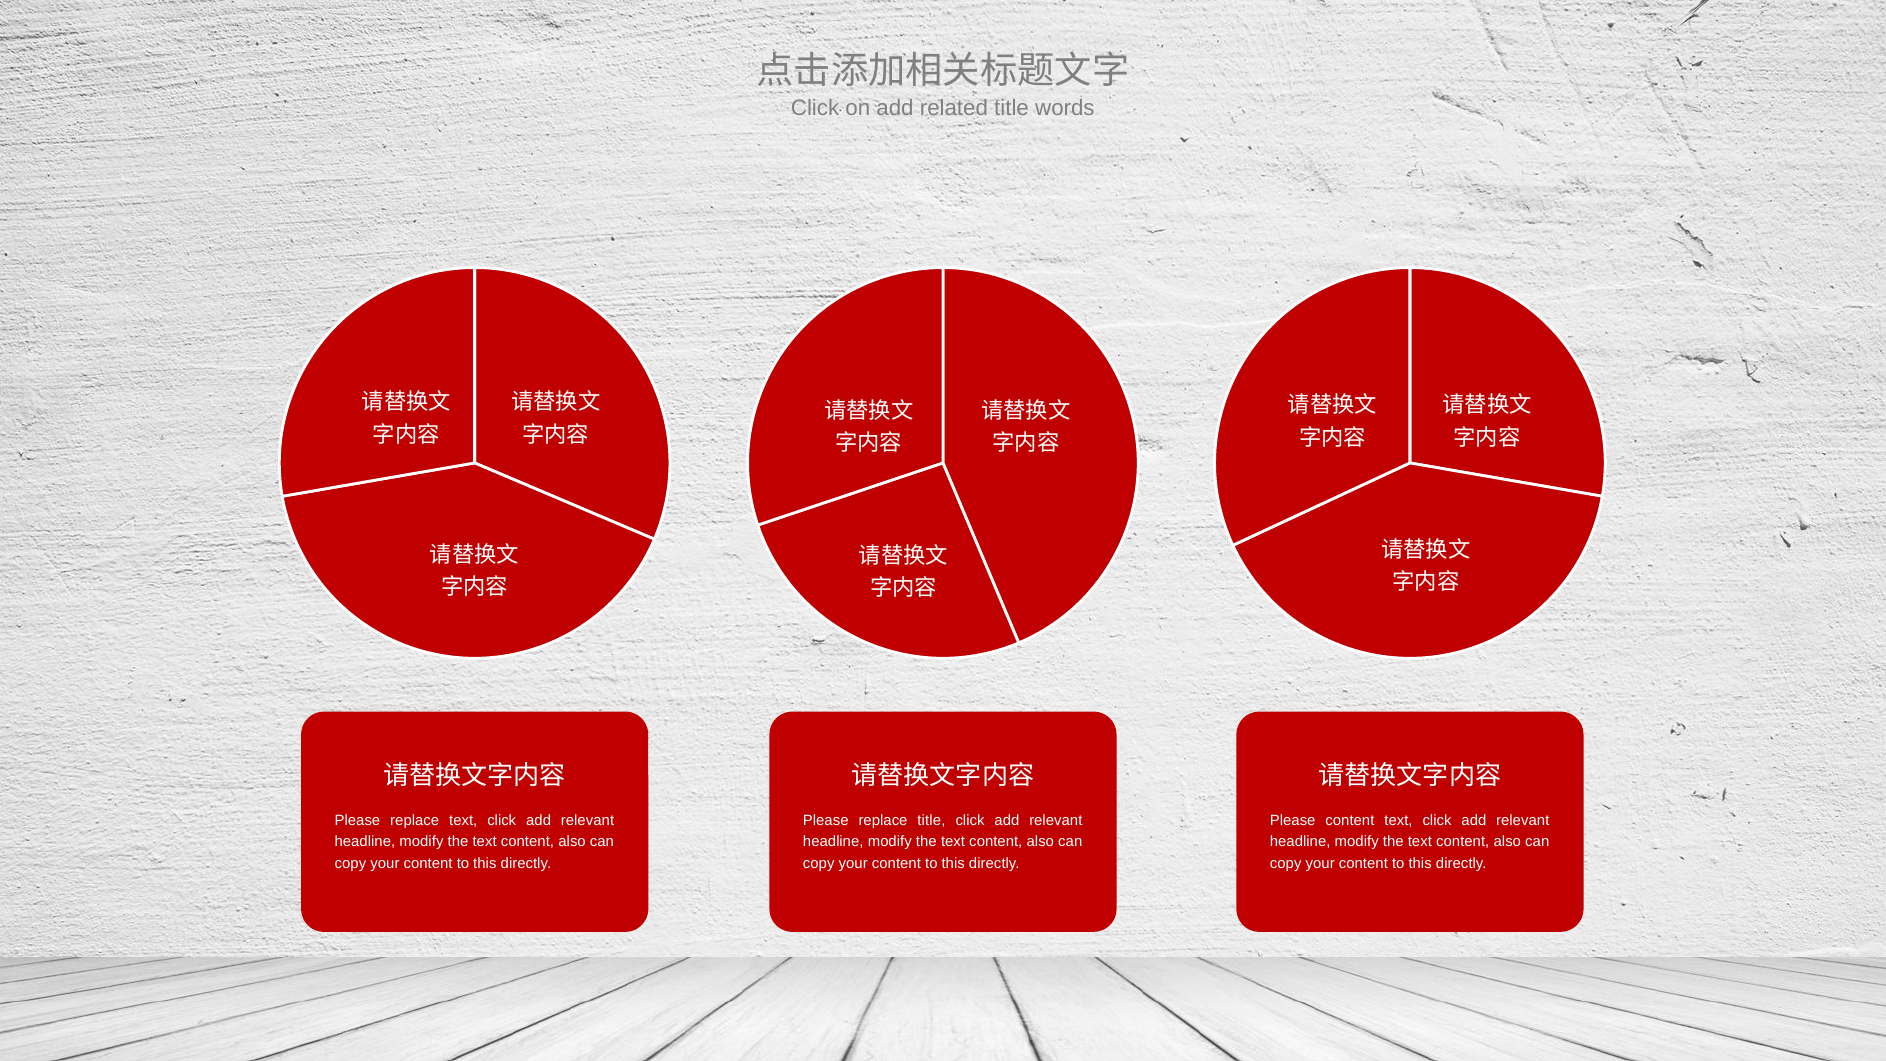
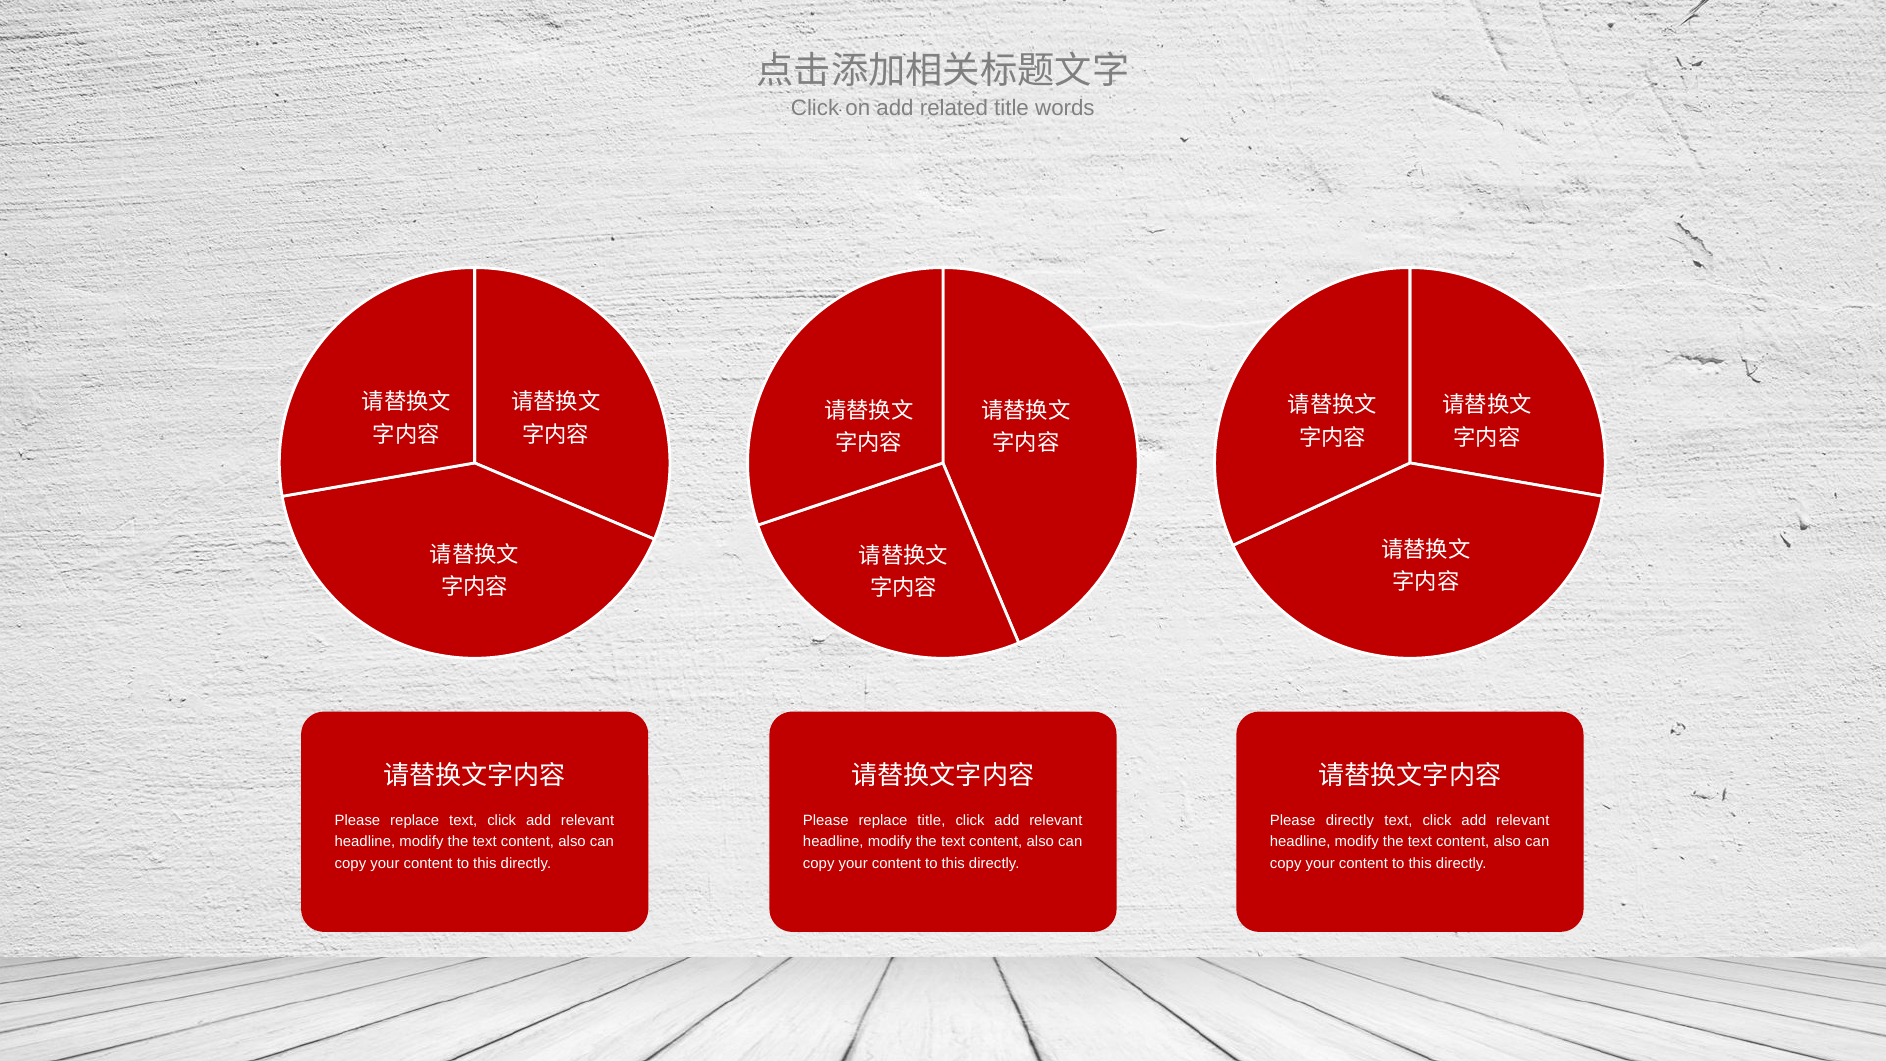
Please content: content -> directly
